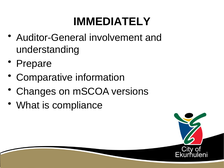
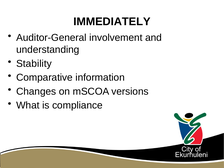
Prepare: Prepare -> Stability
